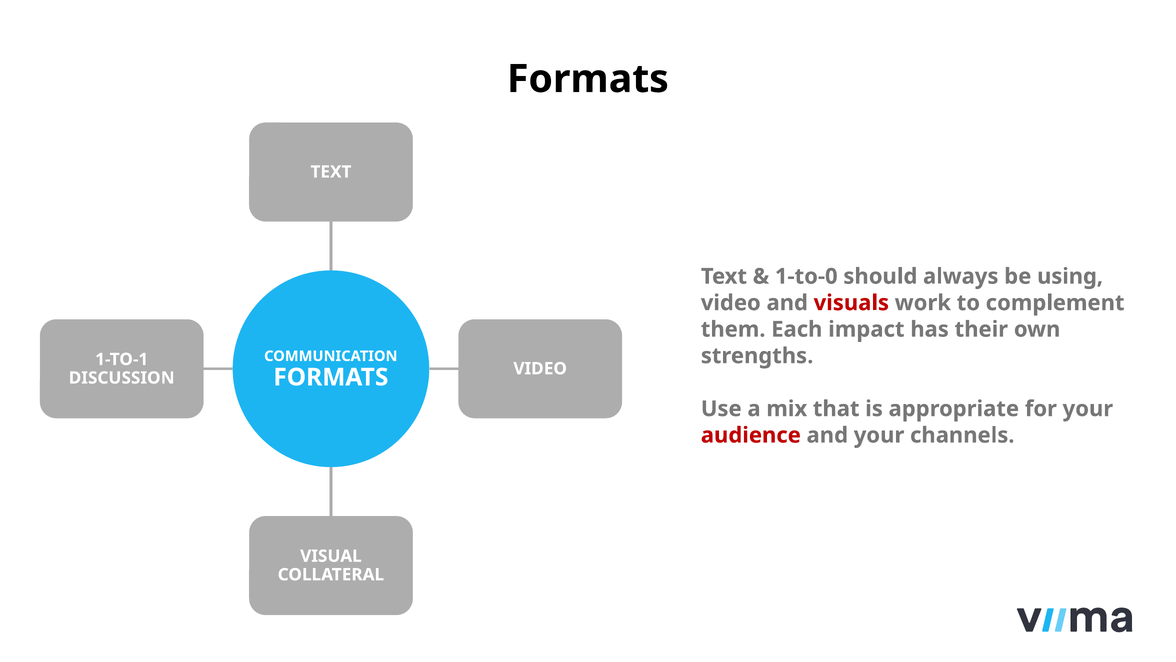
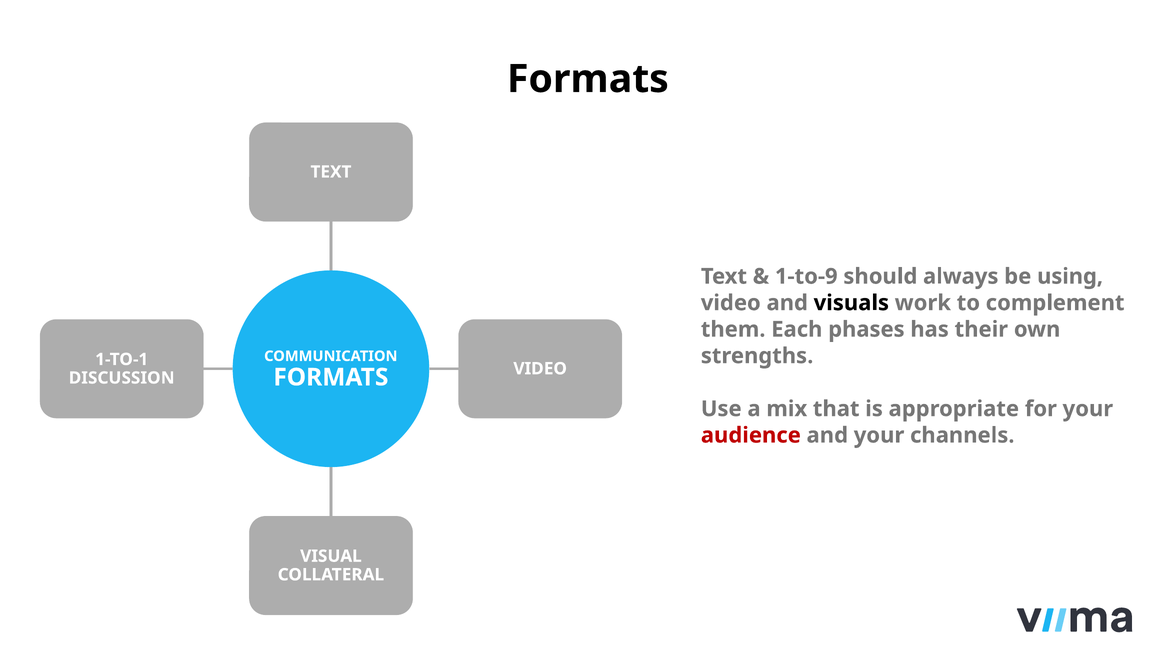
1-to-0: 1-to-0 -> 1-to-9
visuals colour: red -> black
impact: impact -> phases
